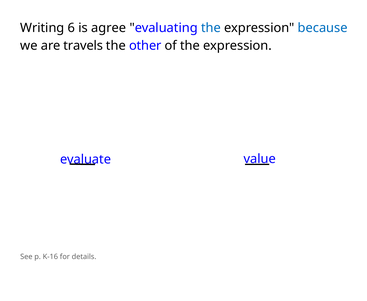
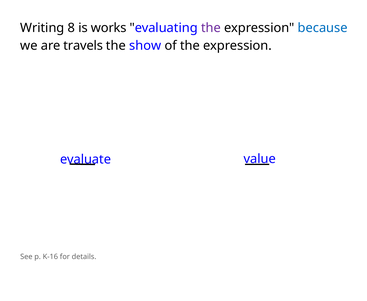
6: 6 -> 8
agree: agree -> works
the at (211, 28) colour: blue -> purple
other: other -> show
